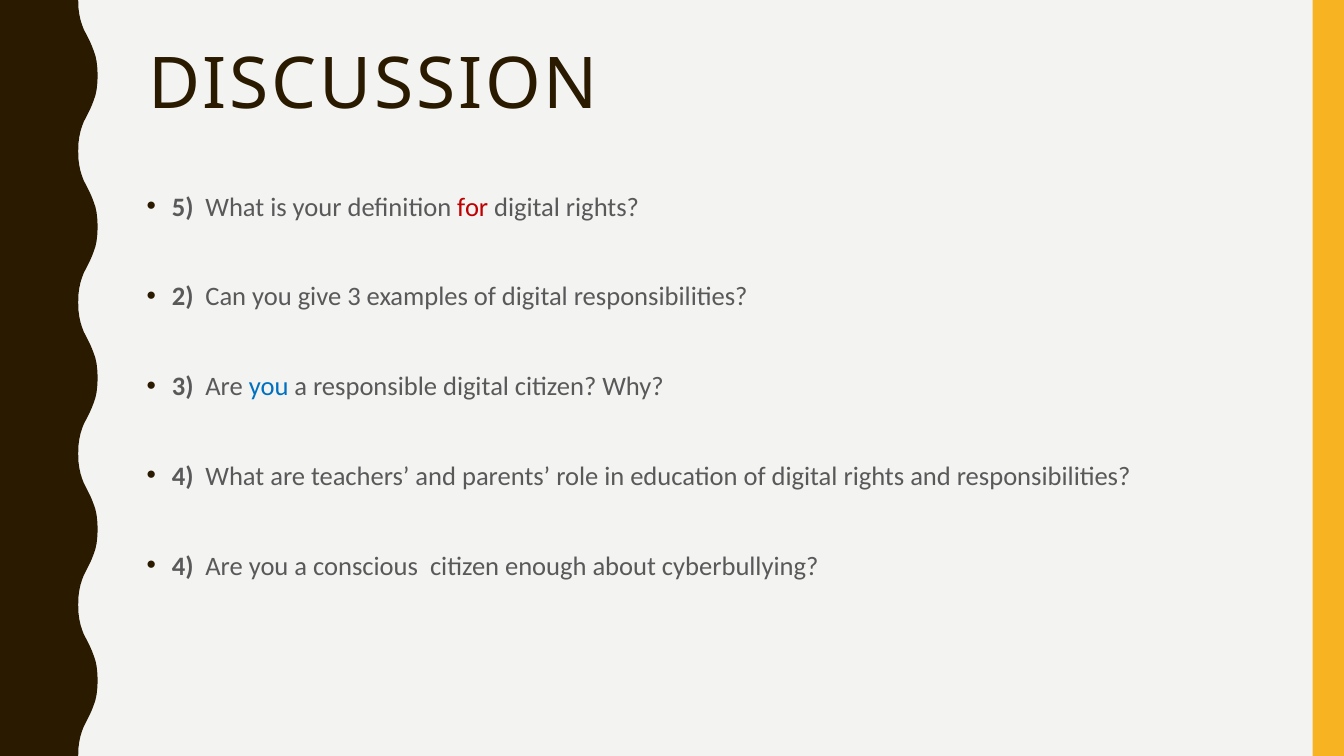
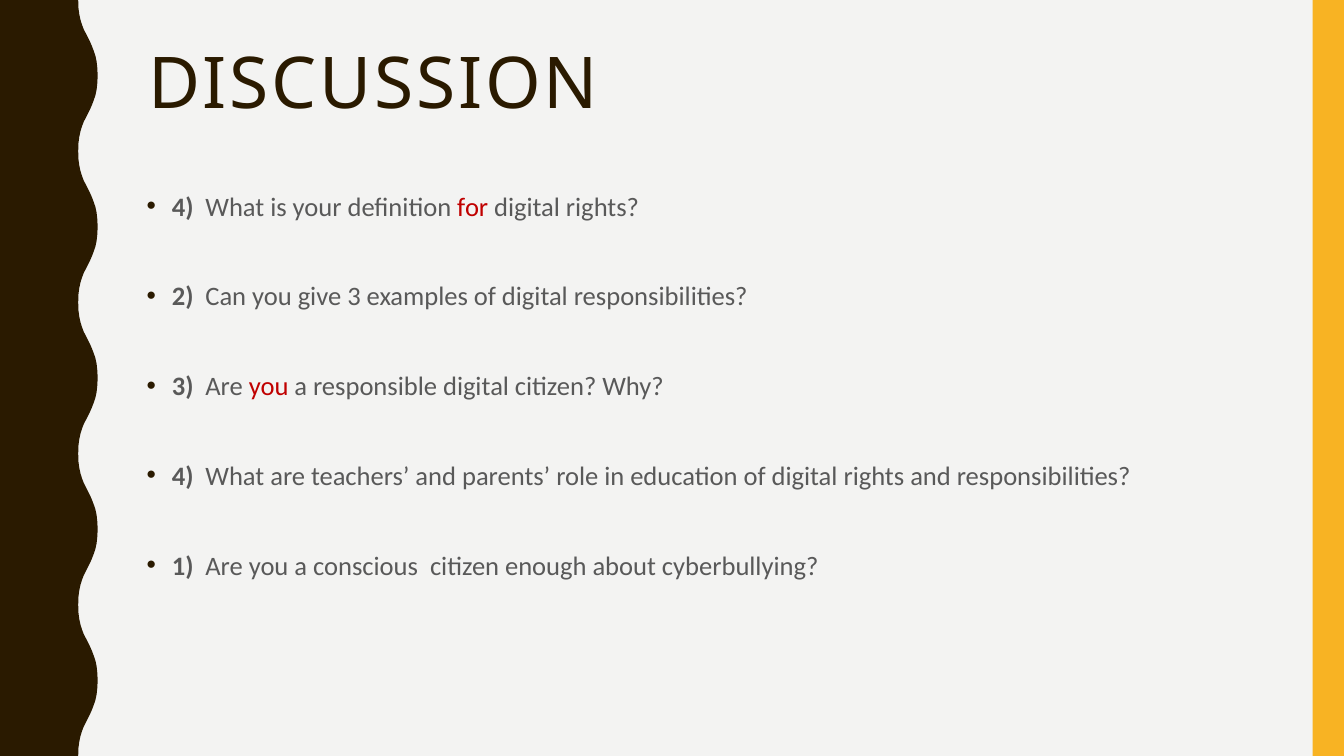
5 at (183, 208): 5 -> 4
you at (269, 387) colour: blue -> red
4 at (183, 566): 4 -> 1
